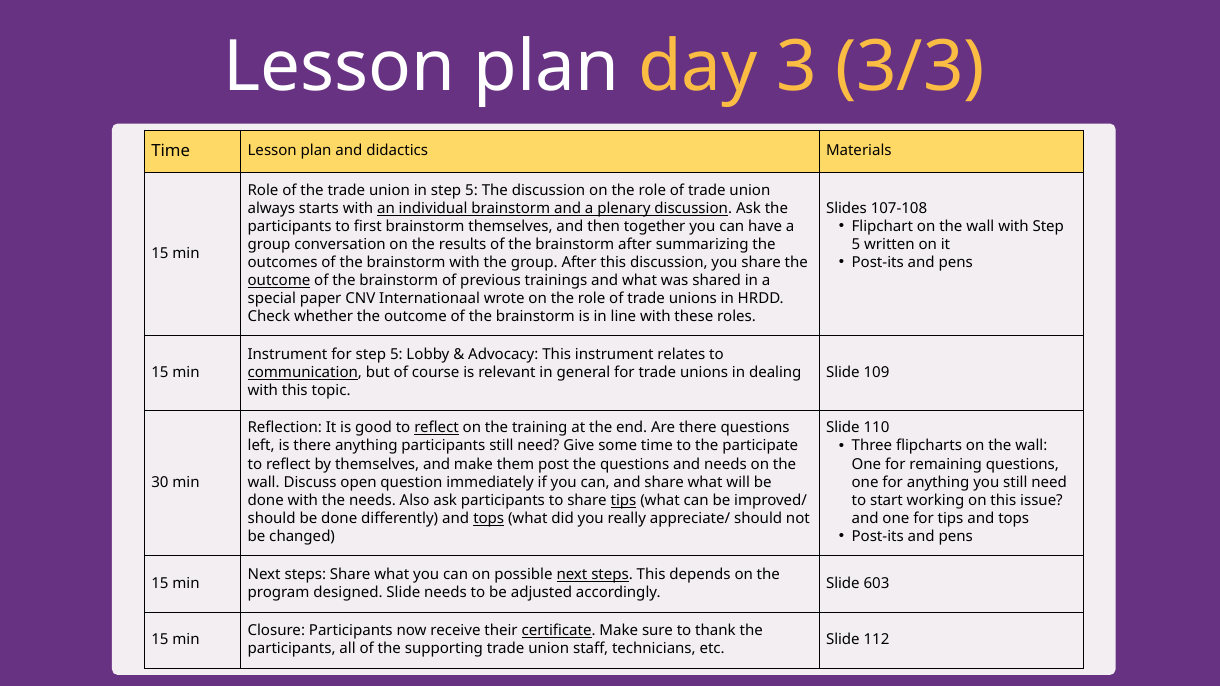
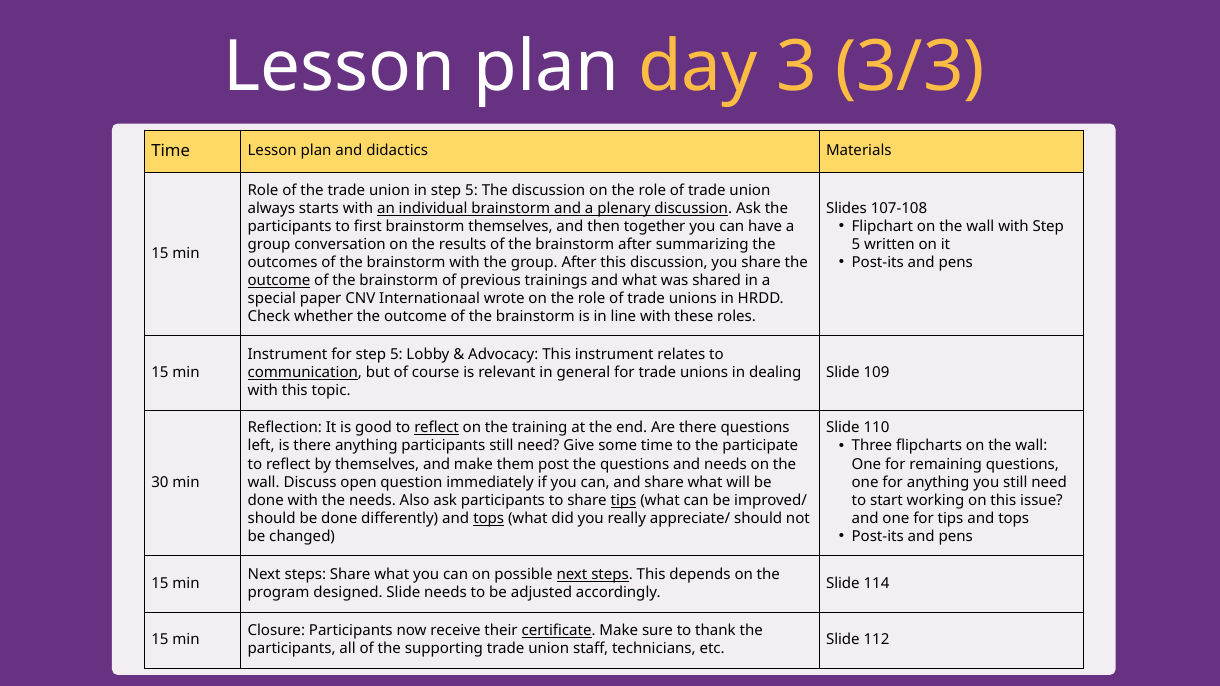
603: 603 -> 114
